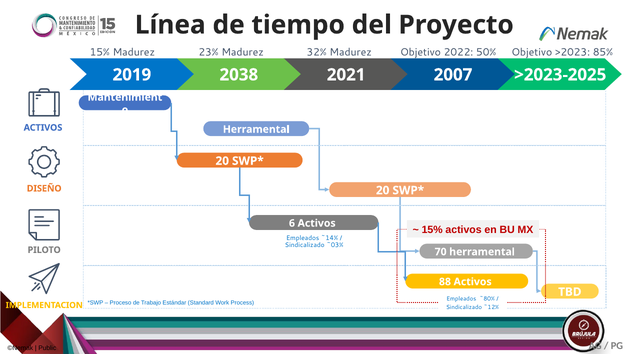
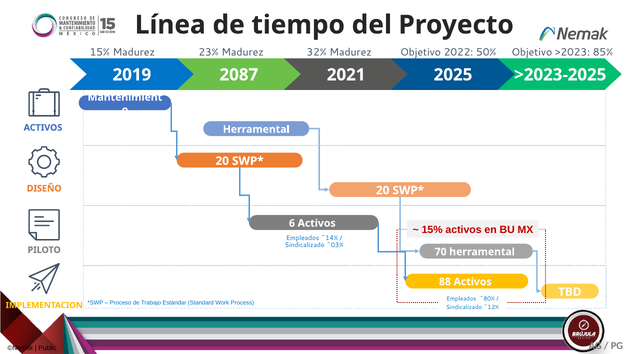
2038: 2038 -> 2087
2007: 2007 -> 2025
